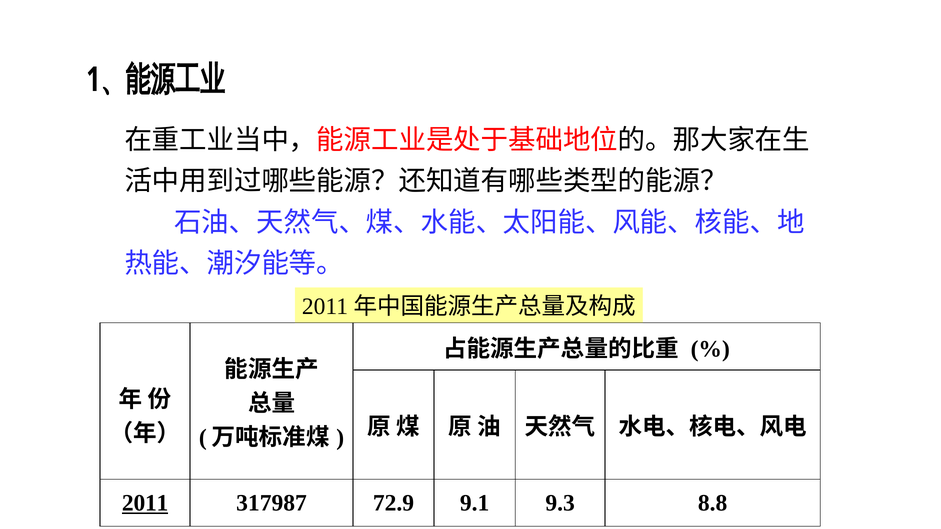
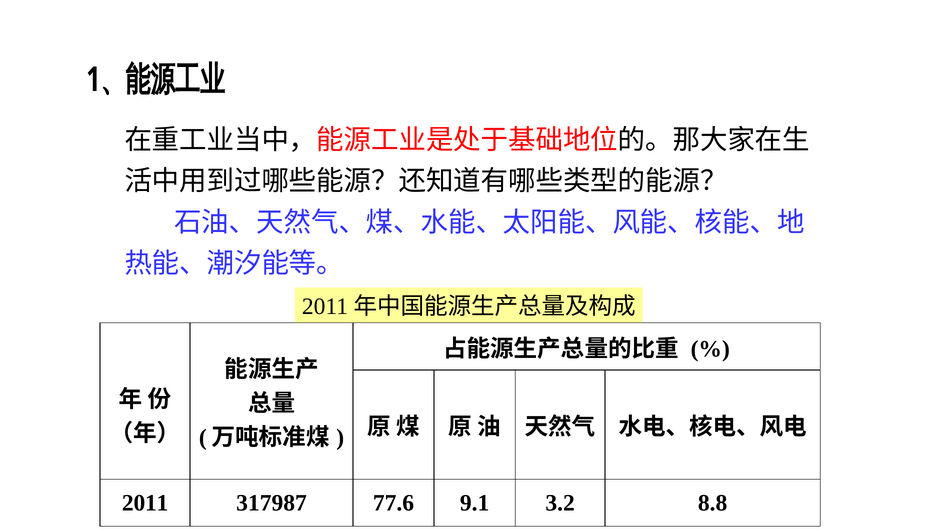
2011 underline: present -> none
72.9: 72.9 -> 77.6
9.3: 9.3 -> 3.2
